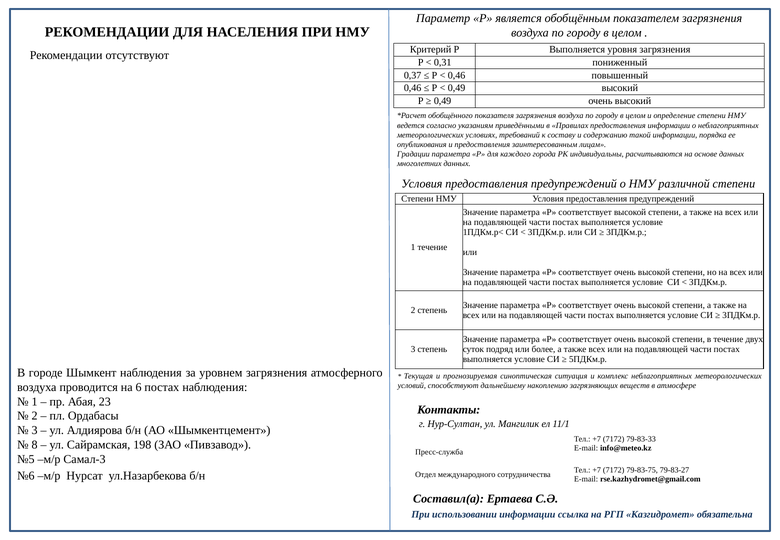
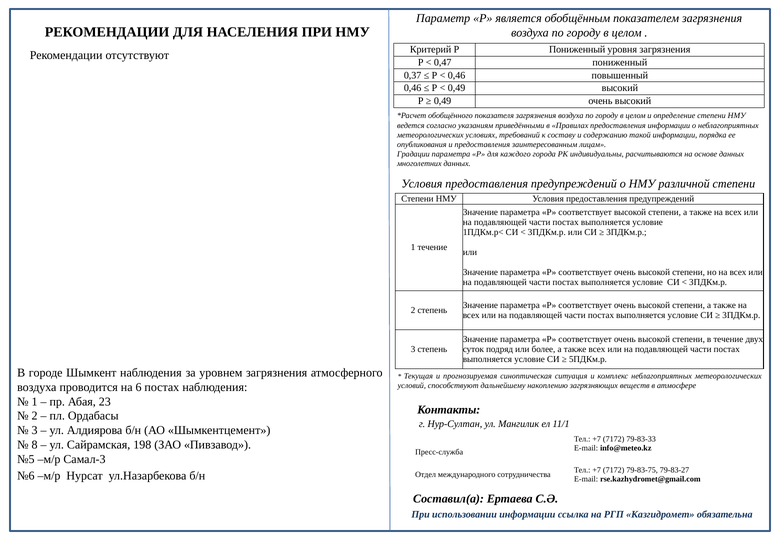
Р Выполняется: Выполняется -> Пониженный
0,31: 0,31 -> 0,47
